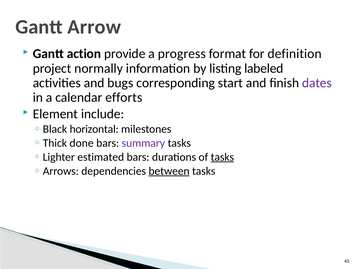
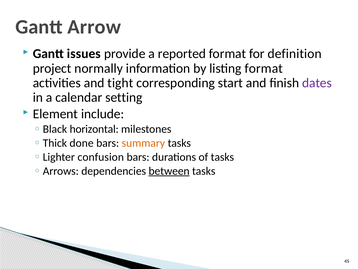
action: action -> issues
progress: progress -> reported
listing labeled: labeled -> format
bugs: bugs -> tight
efforts: efforts -> setting
summary colour: purple -> orange
estimated: estimated -> confusion
tasks at (222, 157) underline: present -> none
